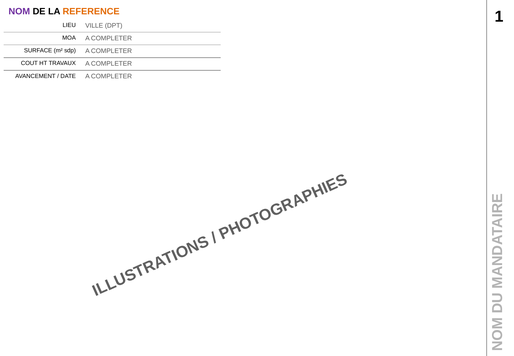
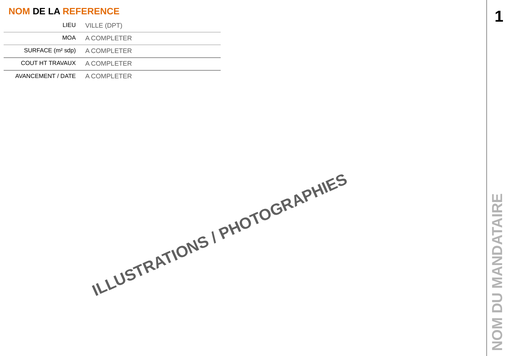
NOM colour: purple -> orange
